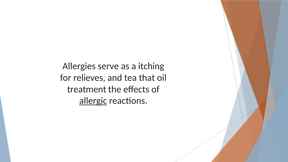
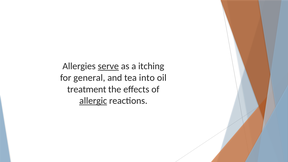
serve underline: none -> present
relieves: relieves -> general
that: that -> into
